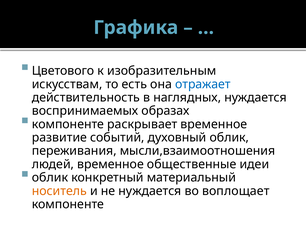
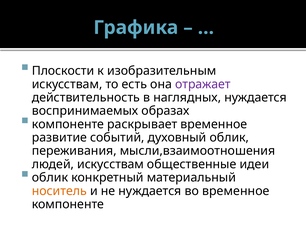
Цветового: Цветового -> Плоскости
отражает colour: blue -> purple
людей временное: временное -> искусствам
во воплощает: воплощает -> временное
